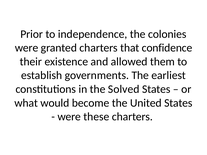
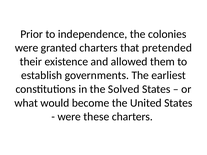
confidence: confidence -> pretended
